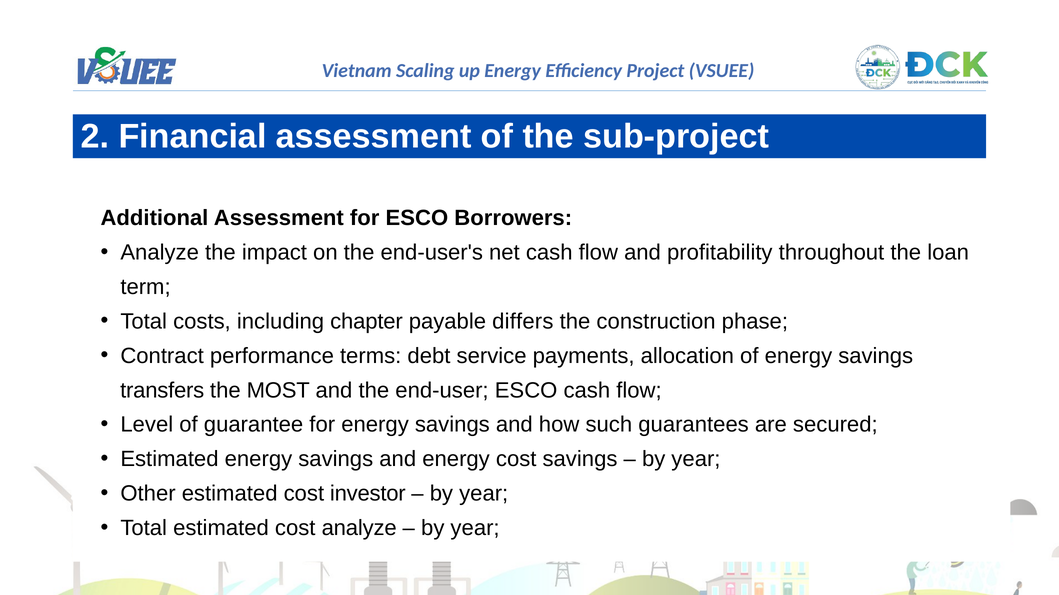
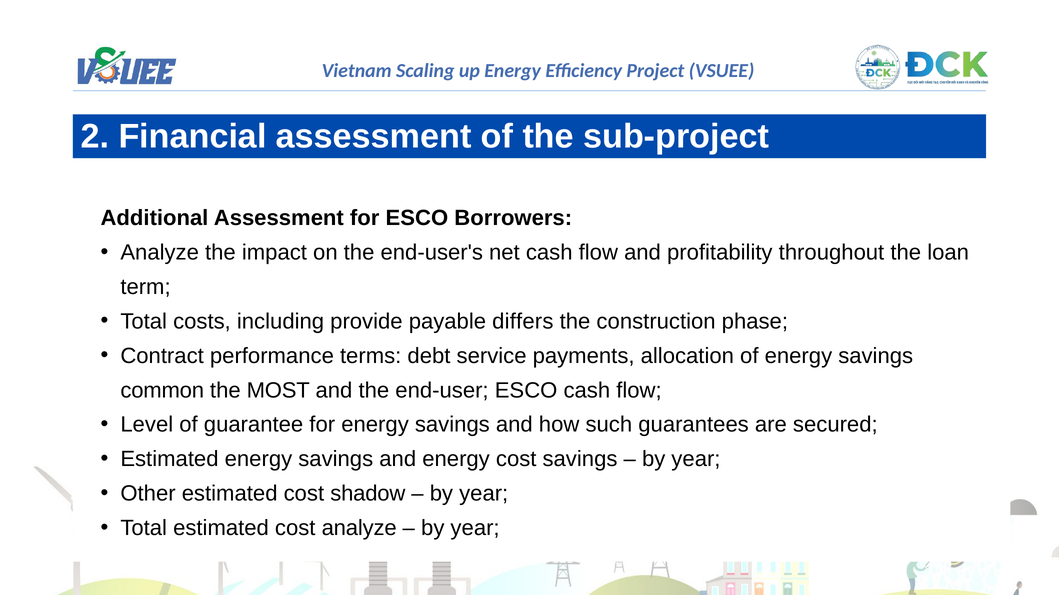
chapter: chapter -> provide
transfers: transfers -> common
investor: investor -> shadow
